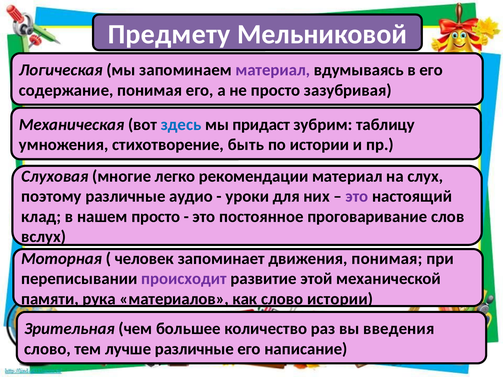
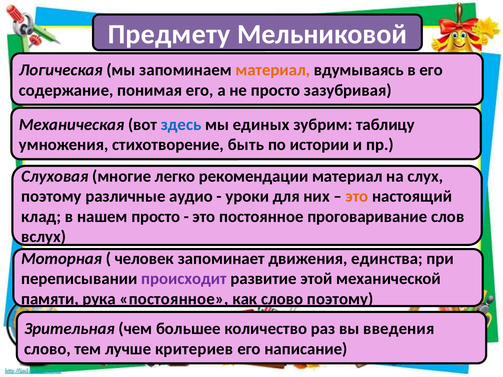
материал at (273, 70) colour: purple -> orange
придаст: придаст -> единых
это at (357, 197) colour: purple -> orange
движения понимая: понимая -> единства
рука материалов: материалов -> постоянное
слово истории: истории -> поэтому
лучше различные: различные -> критериев
